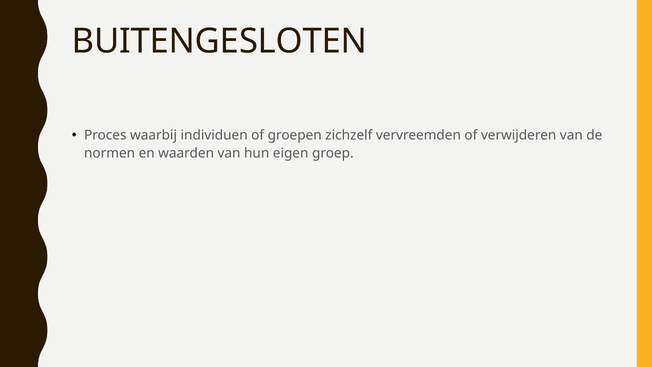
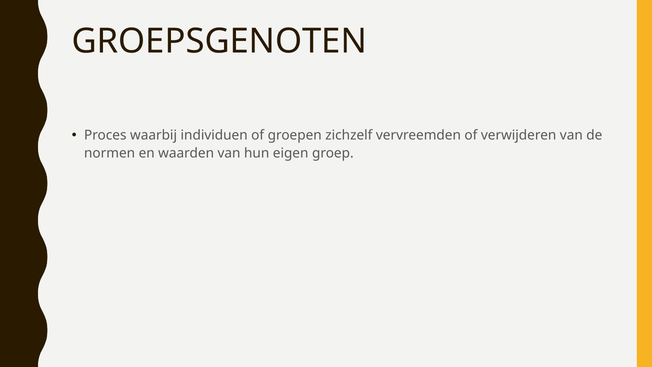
BUITENGESLOTEN: BUITENGESLOTEN -> GROEPSGENOTEN
